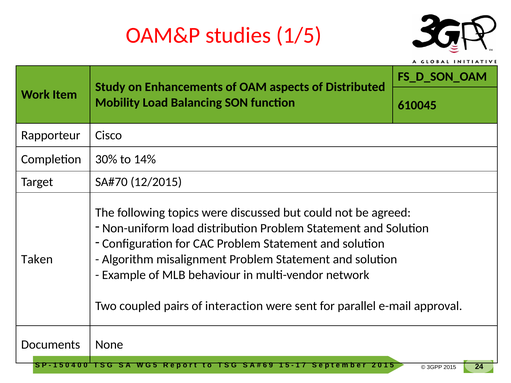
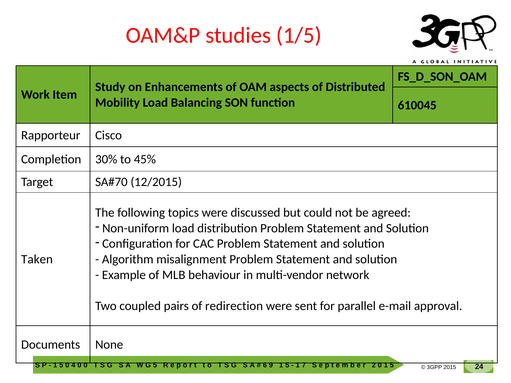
14%: 14% -> 45%
interaction: interaction -> redirection
